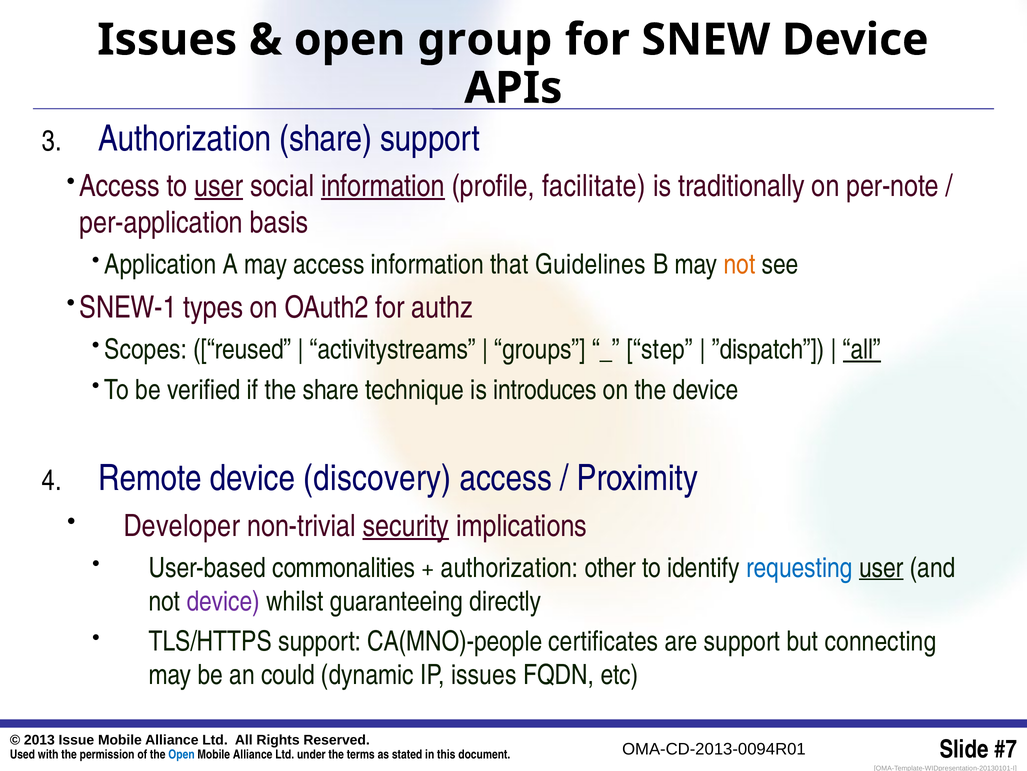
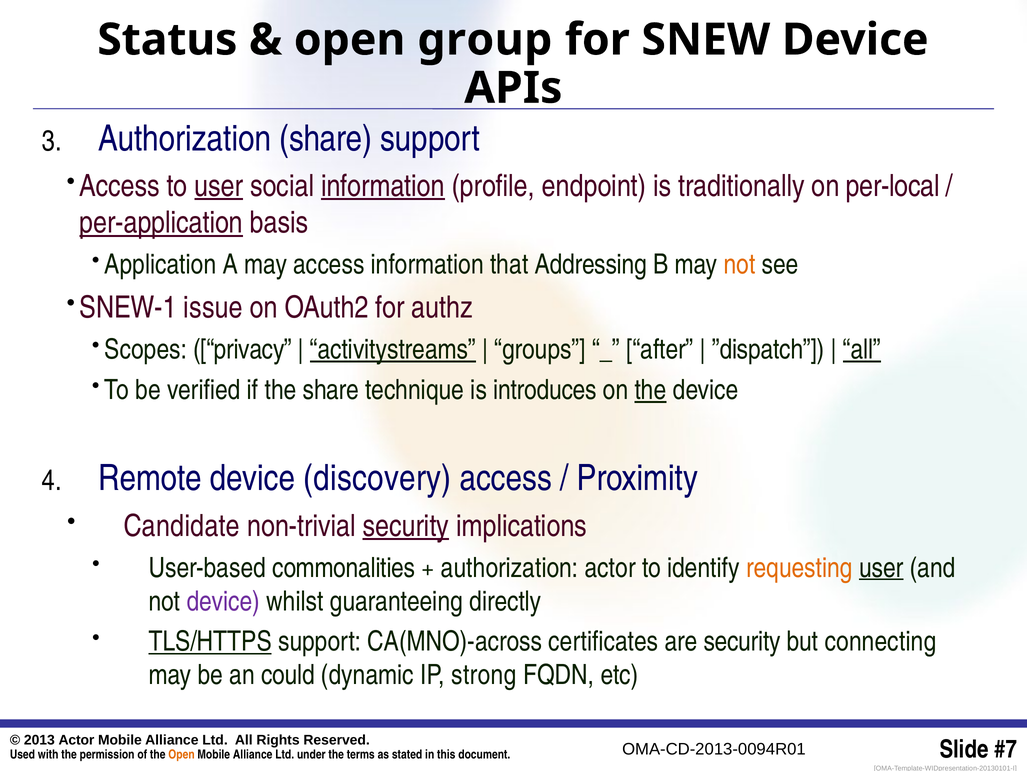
Issues at (167, 40): Issues -> Status
facilitate: facilitate -> endpoint
per-note: per-note -> per-local
per-application underline: none -> present
Guidelines: Guidelines -> Addressing
types: types -> issue
reused: reused -> privacy
activitystreams underline: none -> present
step: step -> after
the at (651, 390) underline: none -> present
Developer: Developer -> Candidate
authorization other: other -> actor
requesting colour: blue -> orange
TLS/HTTPS underline: none -> present
CA(MNO)-people: CA(MNO)-people -> CA(MNO)-across
are support: support -> security
IP issues: issues -> strong
Issue at (76, 739): Issue -> Actor
Open at (182, 754) colour: blue -> orange
